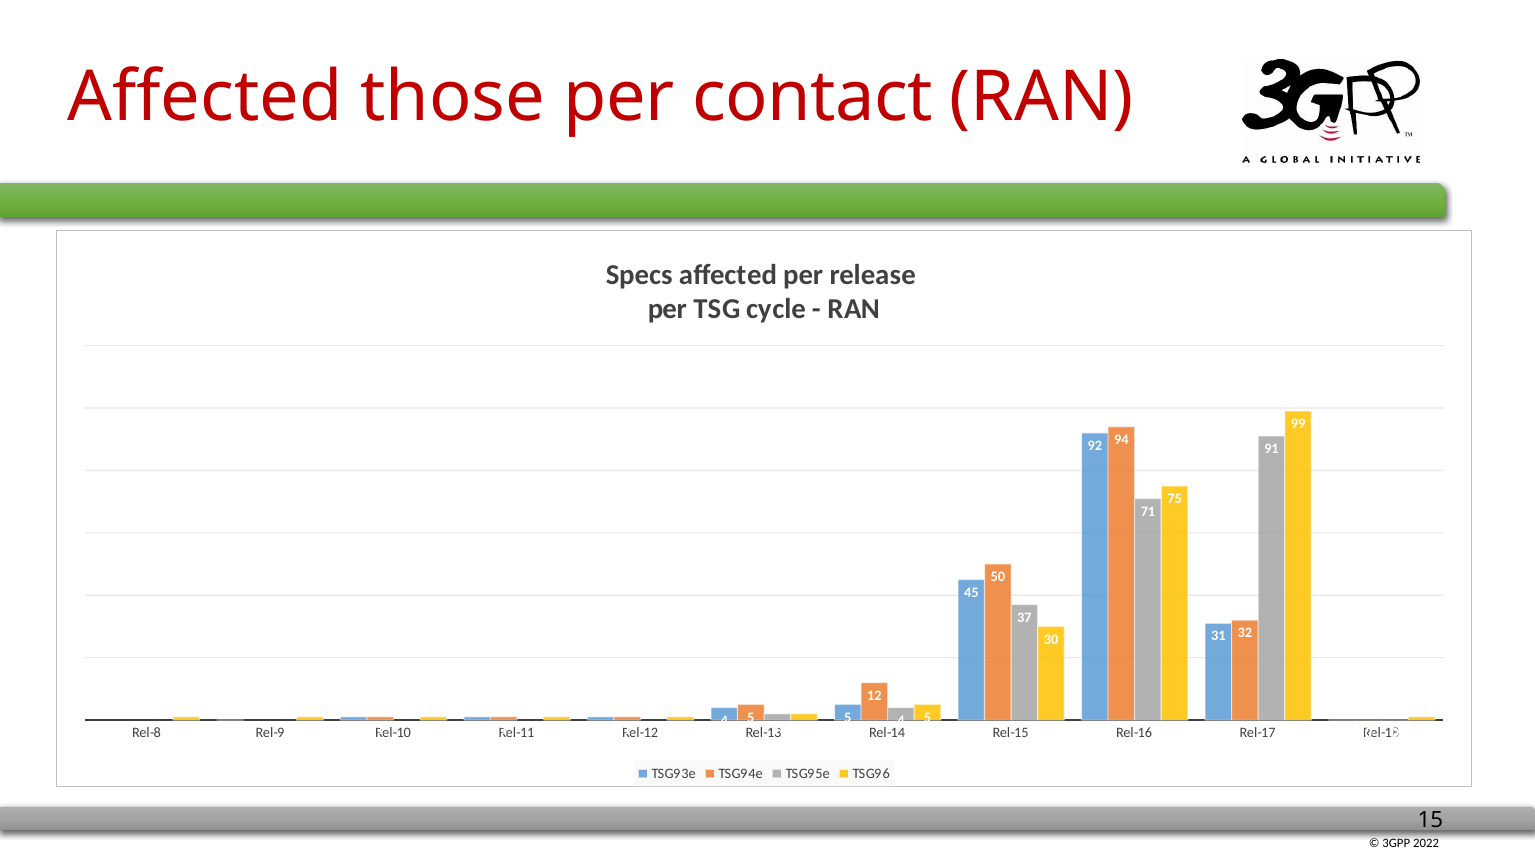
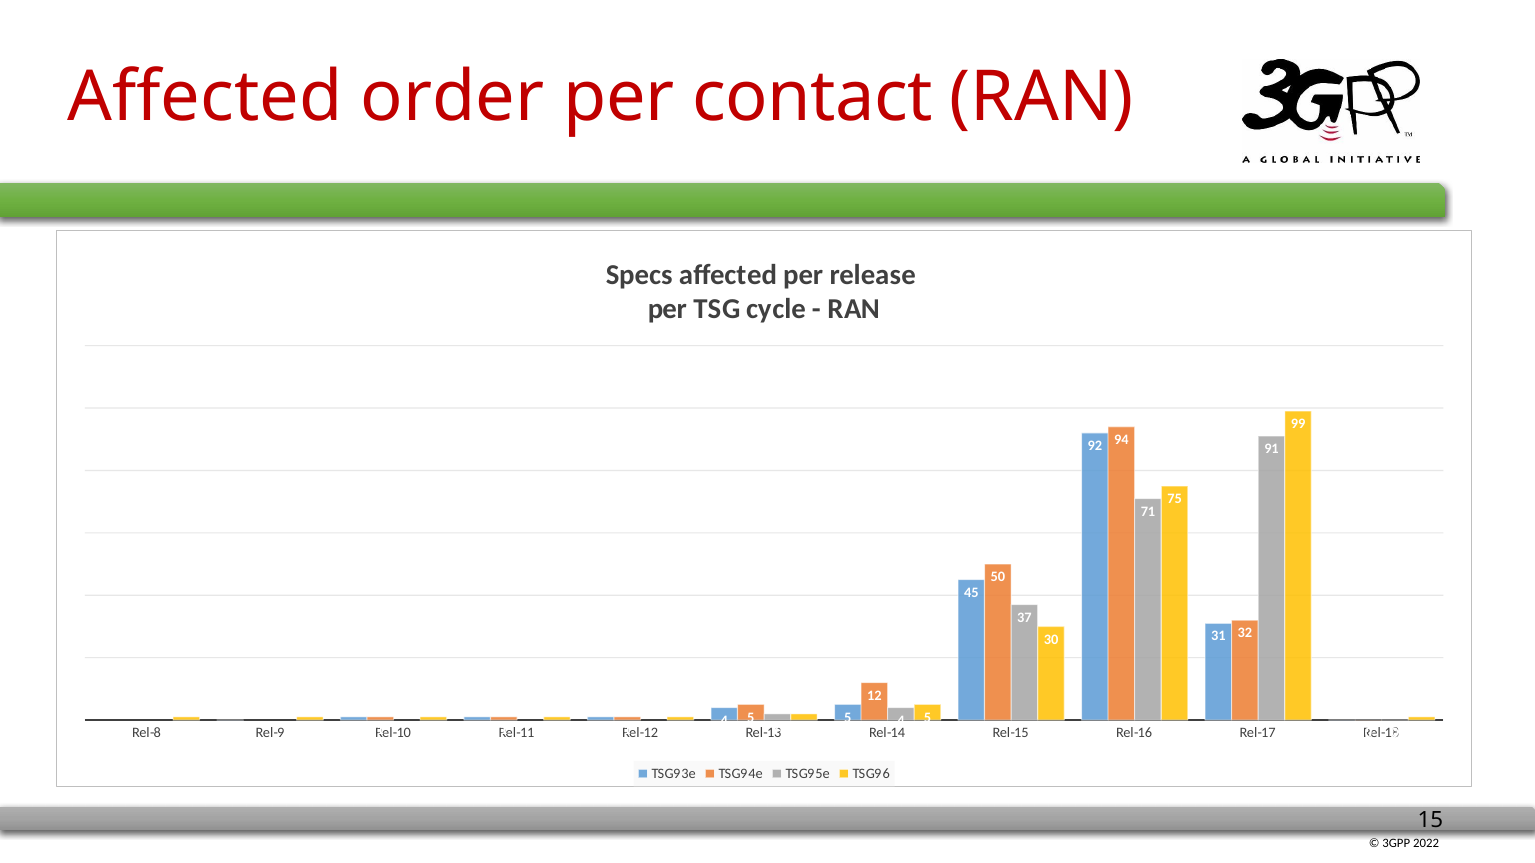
those: those -> order
